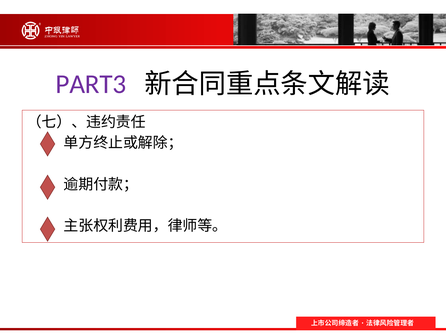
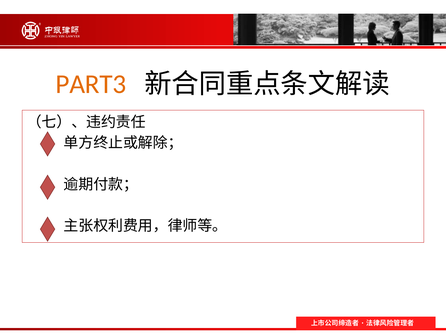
PART3 colour: purple -> orange
